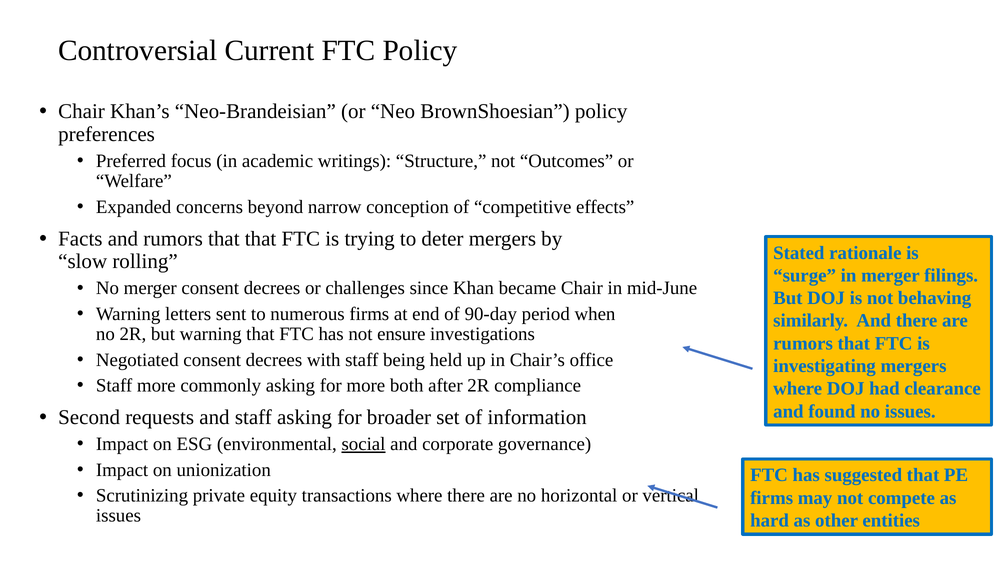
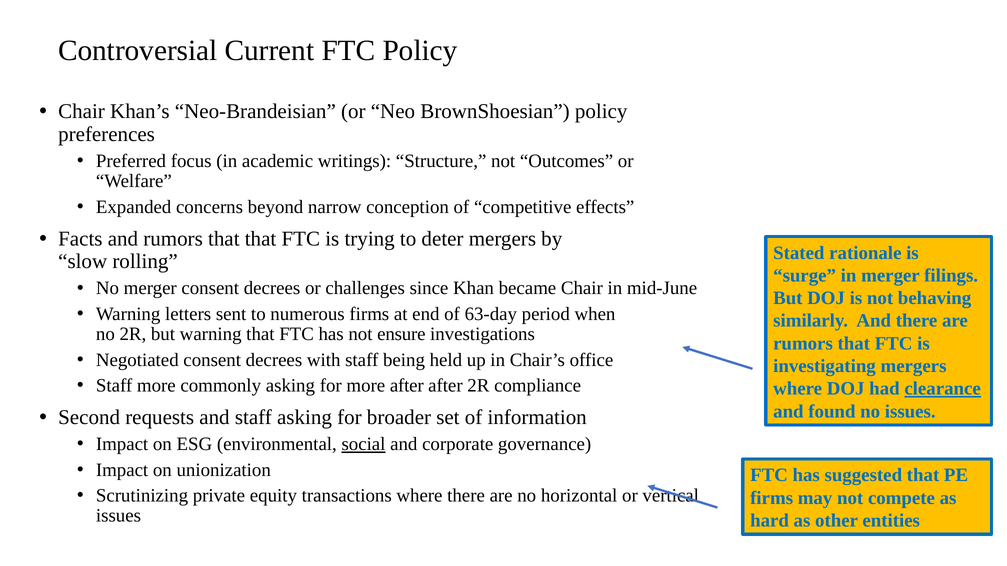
90-day: 90-day -> 63-day
more both: both -> after
clearance underline: none -> present
